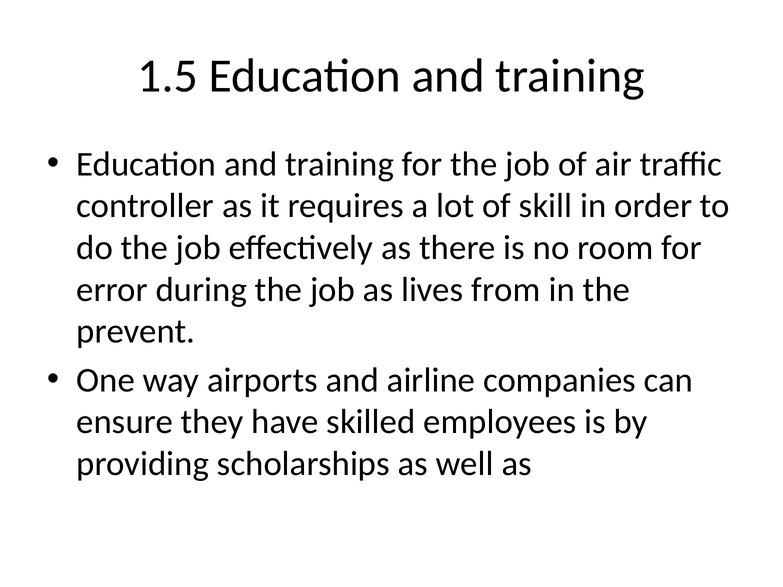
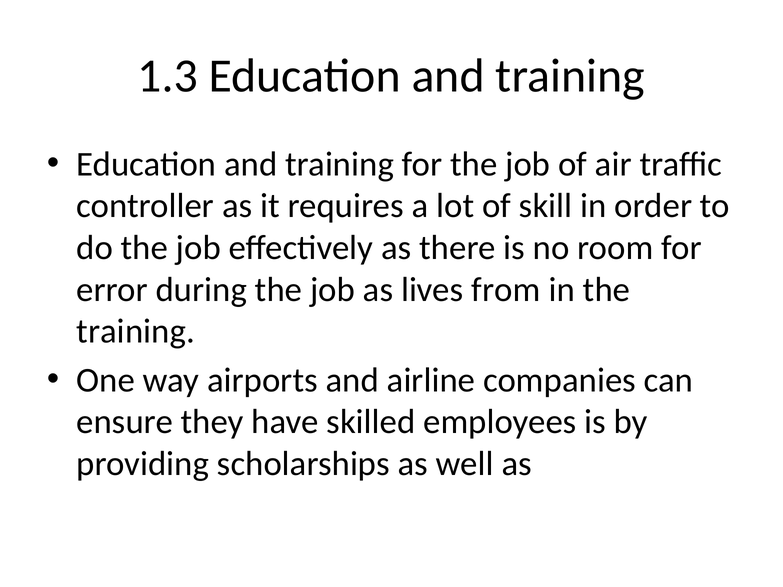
1.5: 1.5 -> 1.3
prevent at (136, 331): prevent -> training
